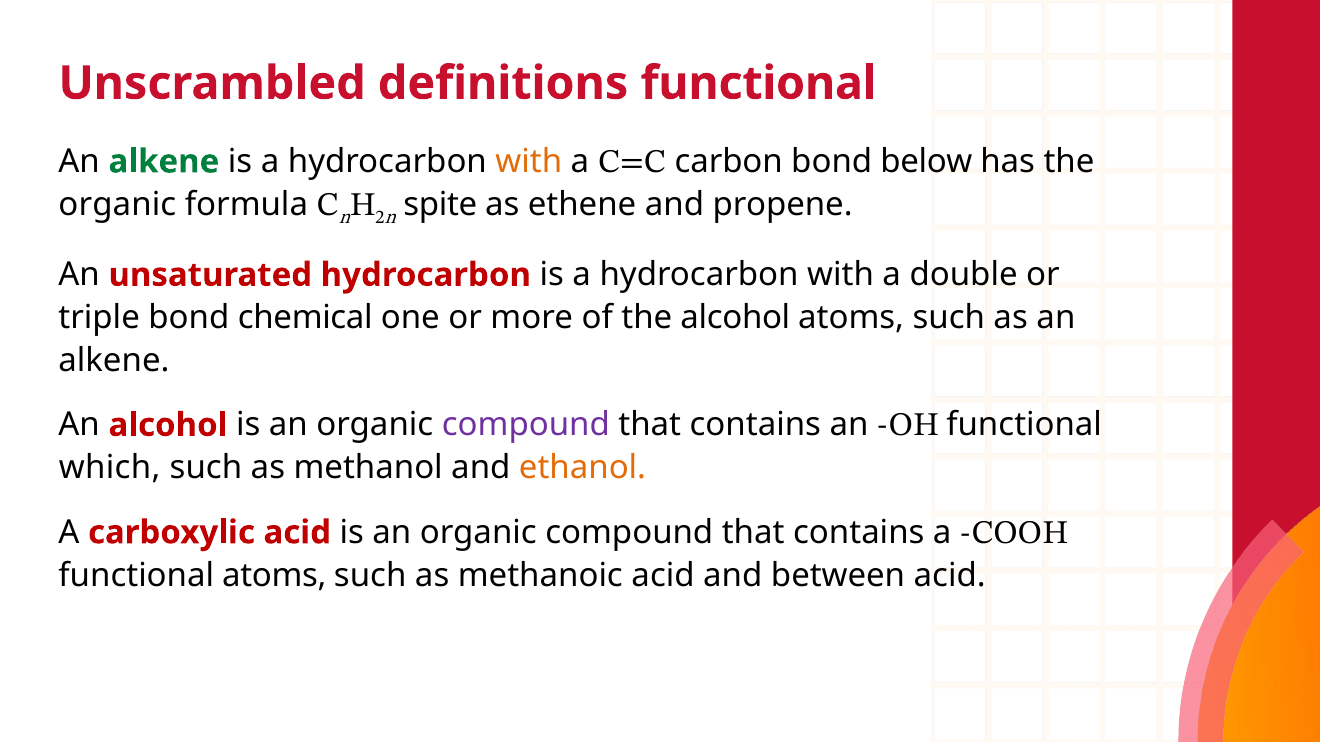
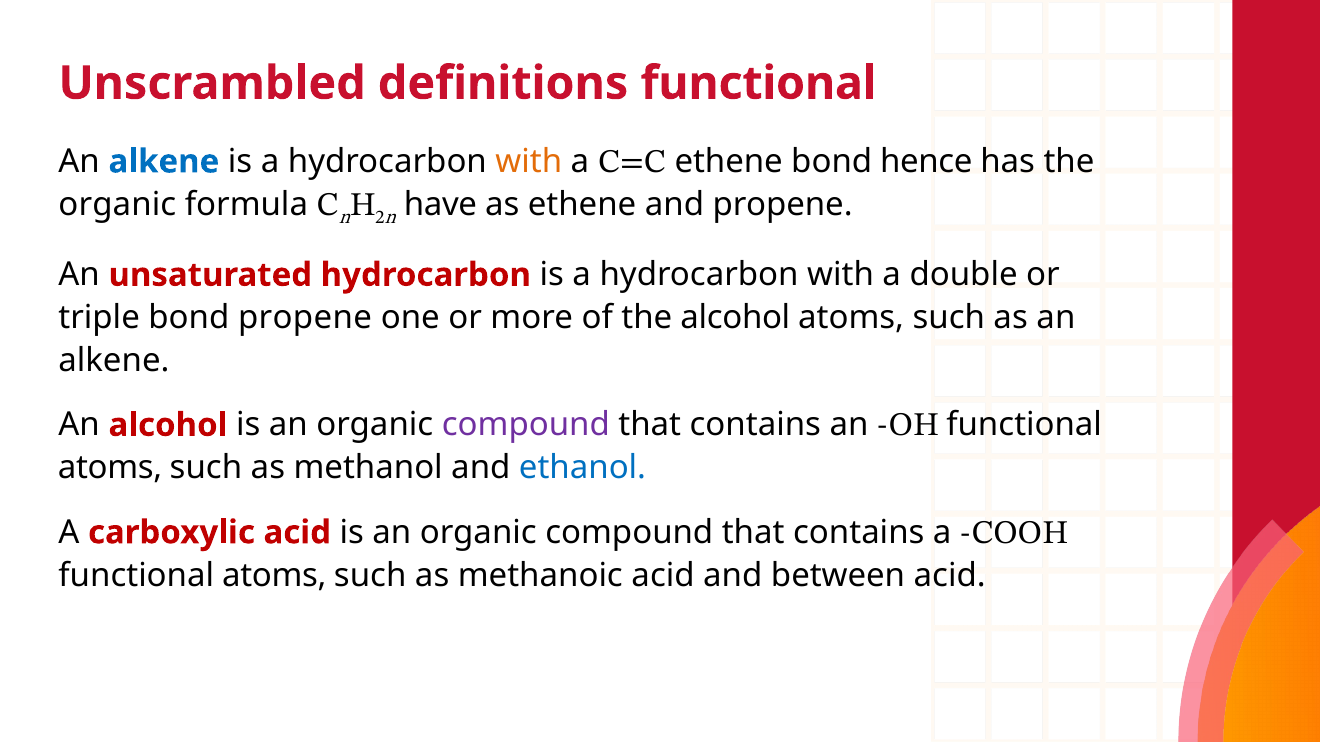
alkene at (164, 162) colour: green -> blue
carbon at (729, 162): carbon -> ethene
below: below -> hence
spite: spite -> have
bond chemical: chemical -> propene
which at (110, 468): which -> atoms
ethanol colour: orange -> blue
